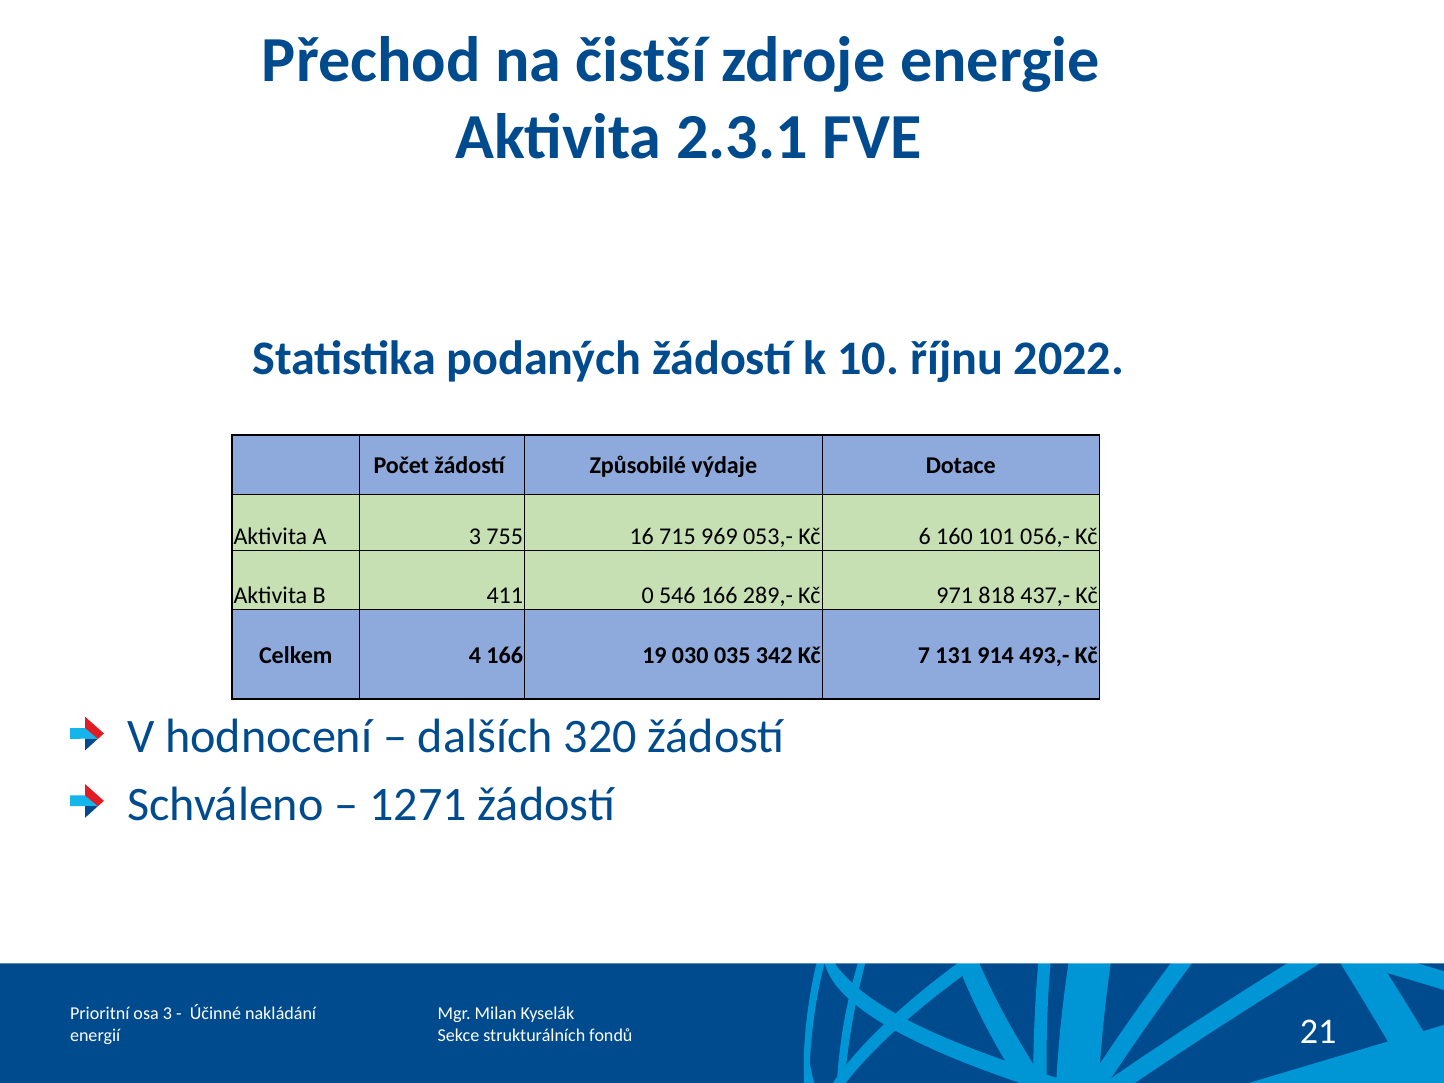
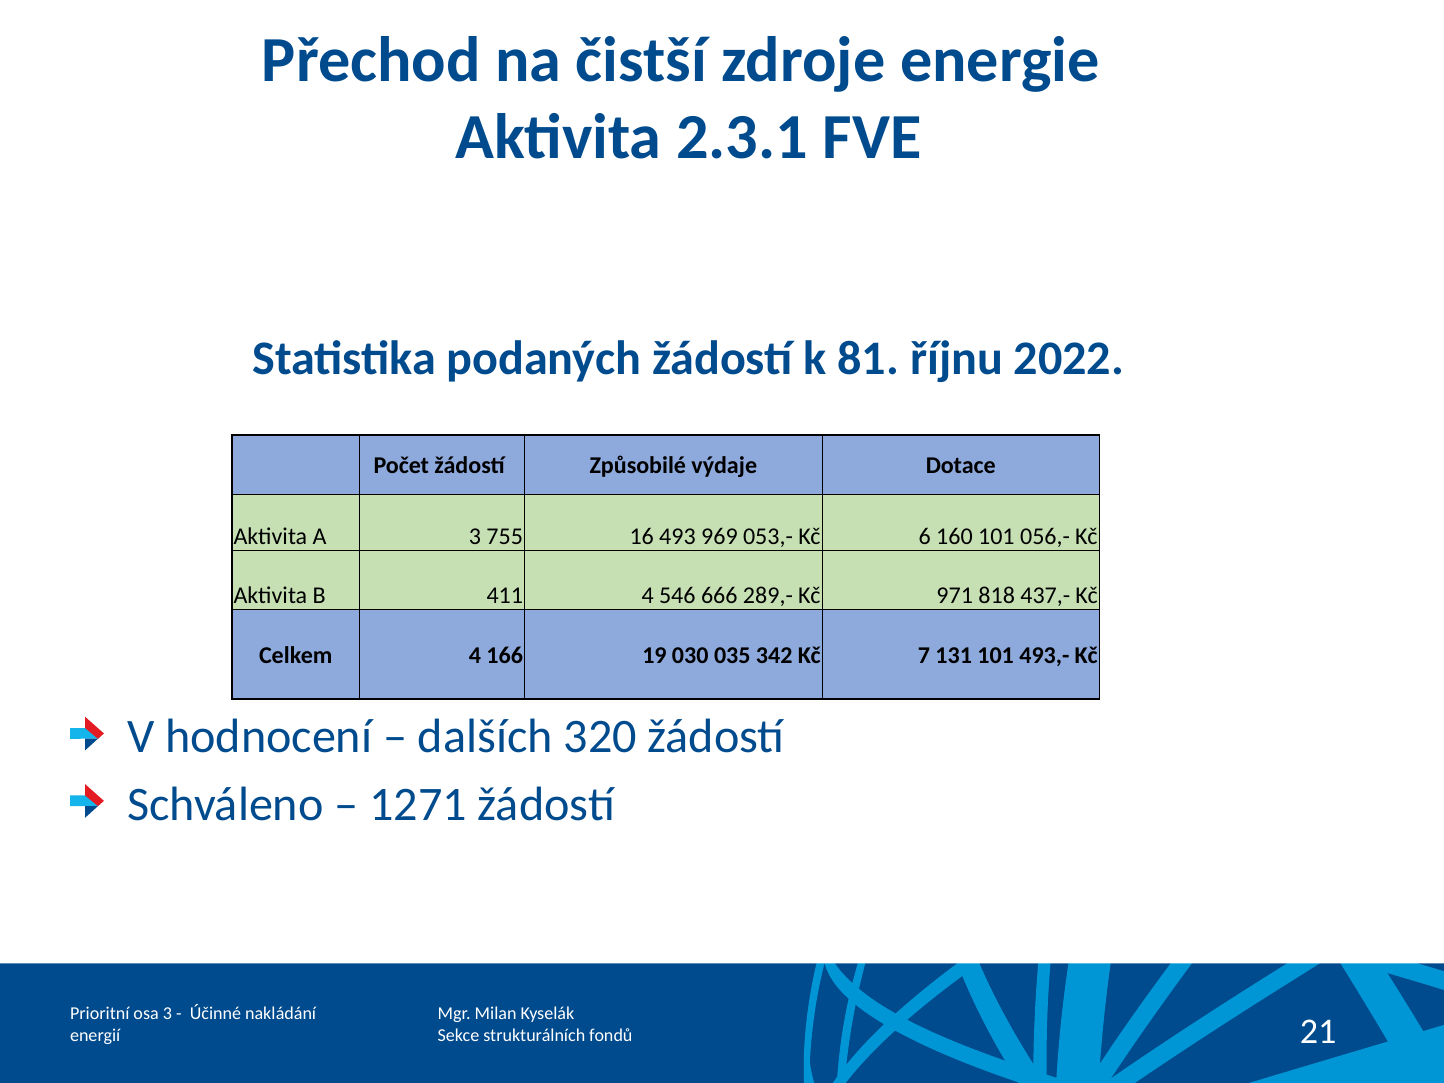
10: 10 -> 81
715: 715 -> 493
411 0: 0 -> 4
546 166: 166 -> 666
131 914: 914 -> 101
